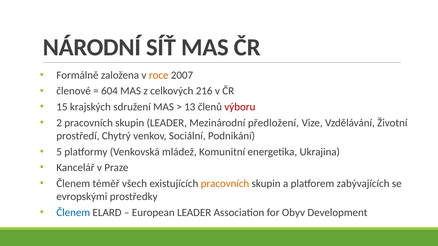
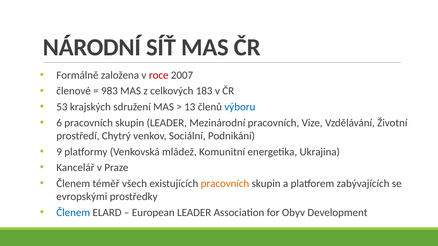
roce colour: orange -> red
604: 604 -> 983
216: 216 -> 183
15: 15 -> 53
výboru colour: red -> blue
2: 2 -> 6
Mezinárodní předložení: předložení -> pracovních
5: 5 -> 9
